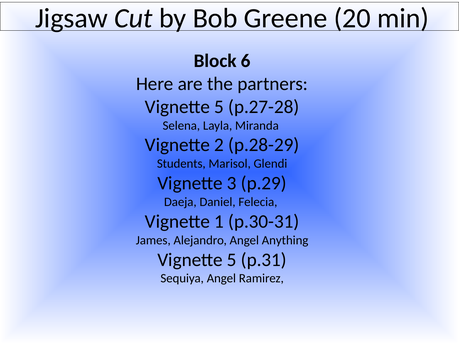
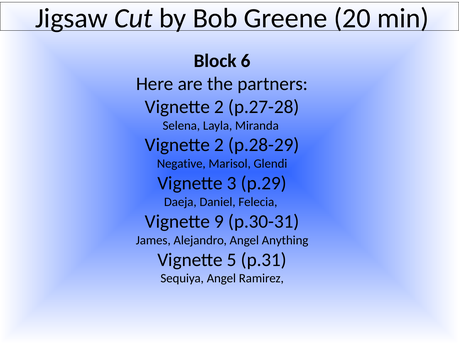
5 at (219, 107): 5 -> 2
Students: Students -> Negative
1: 1 -> 9
